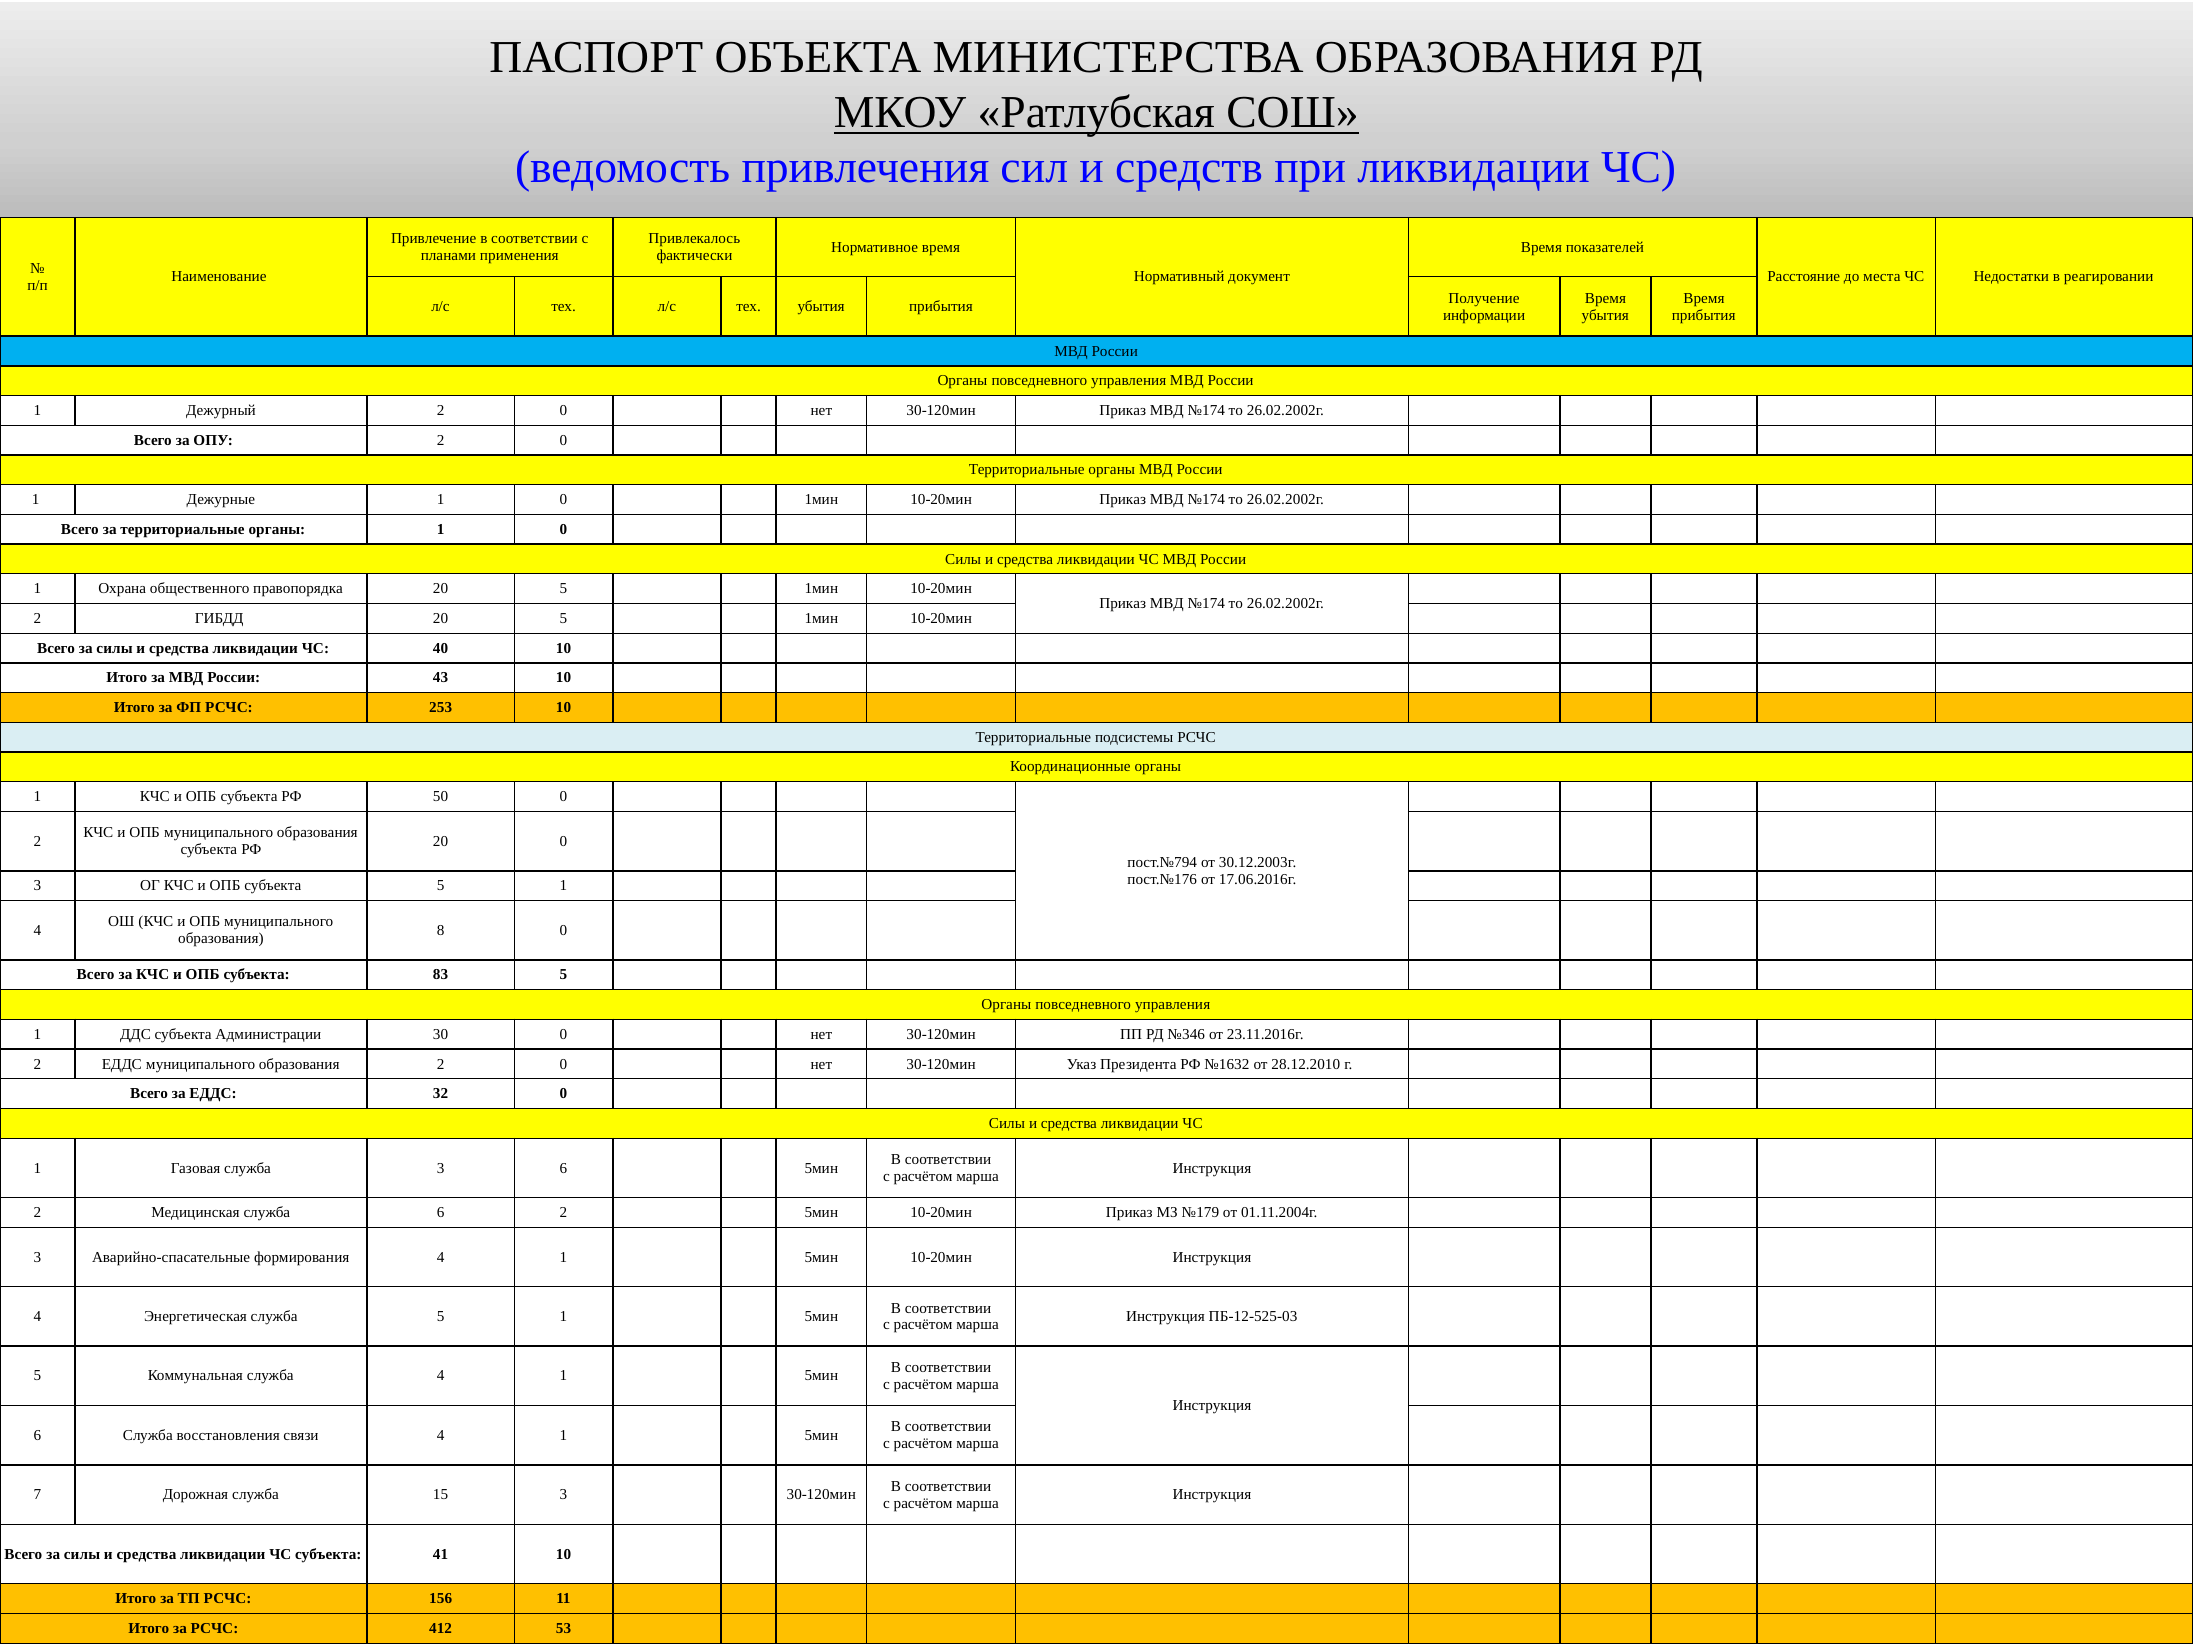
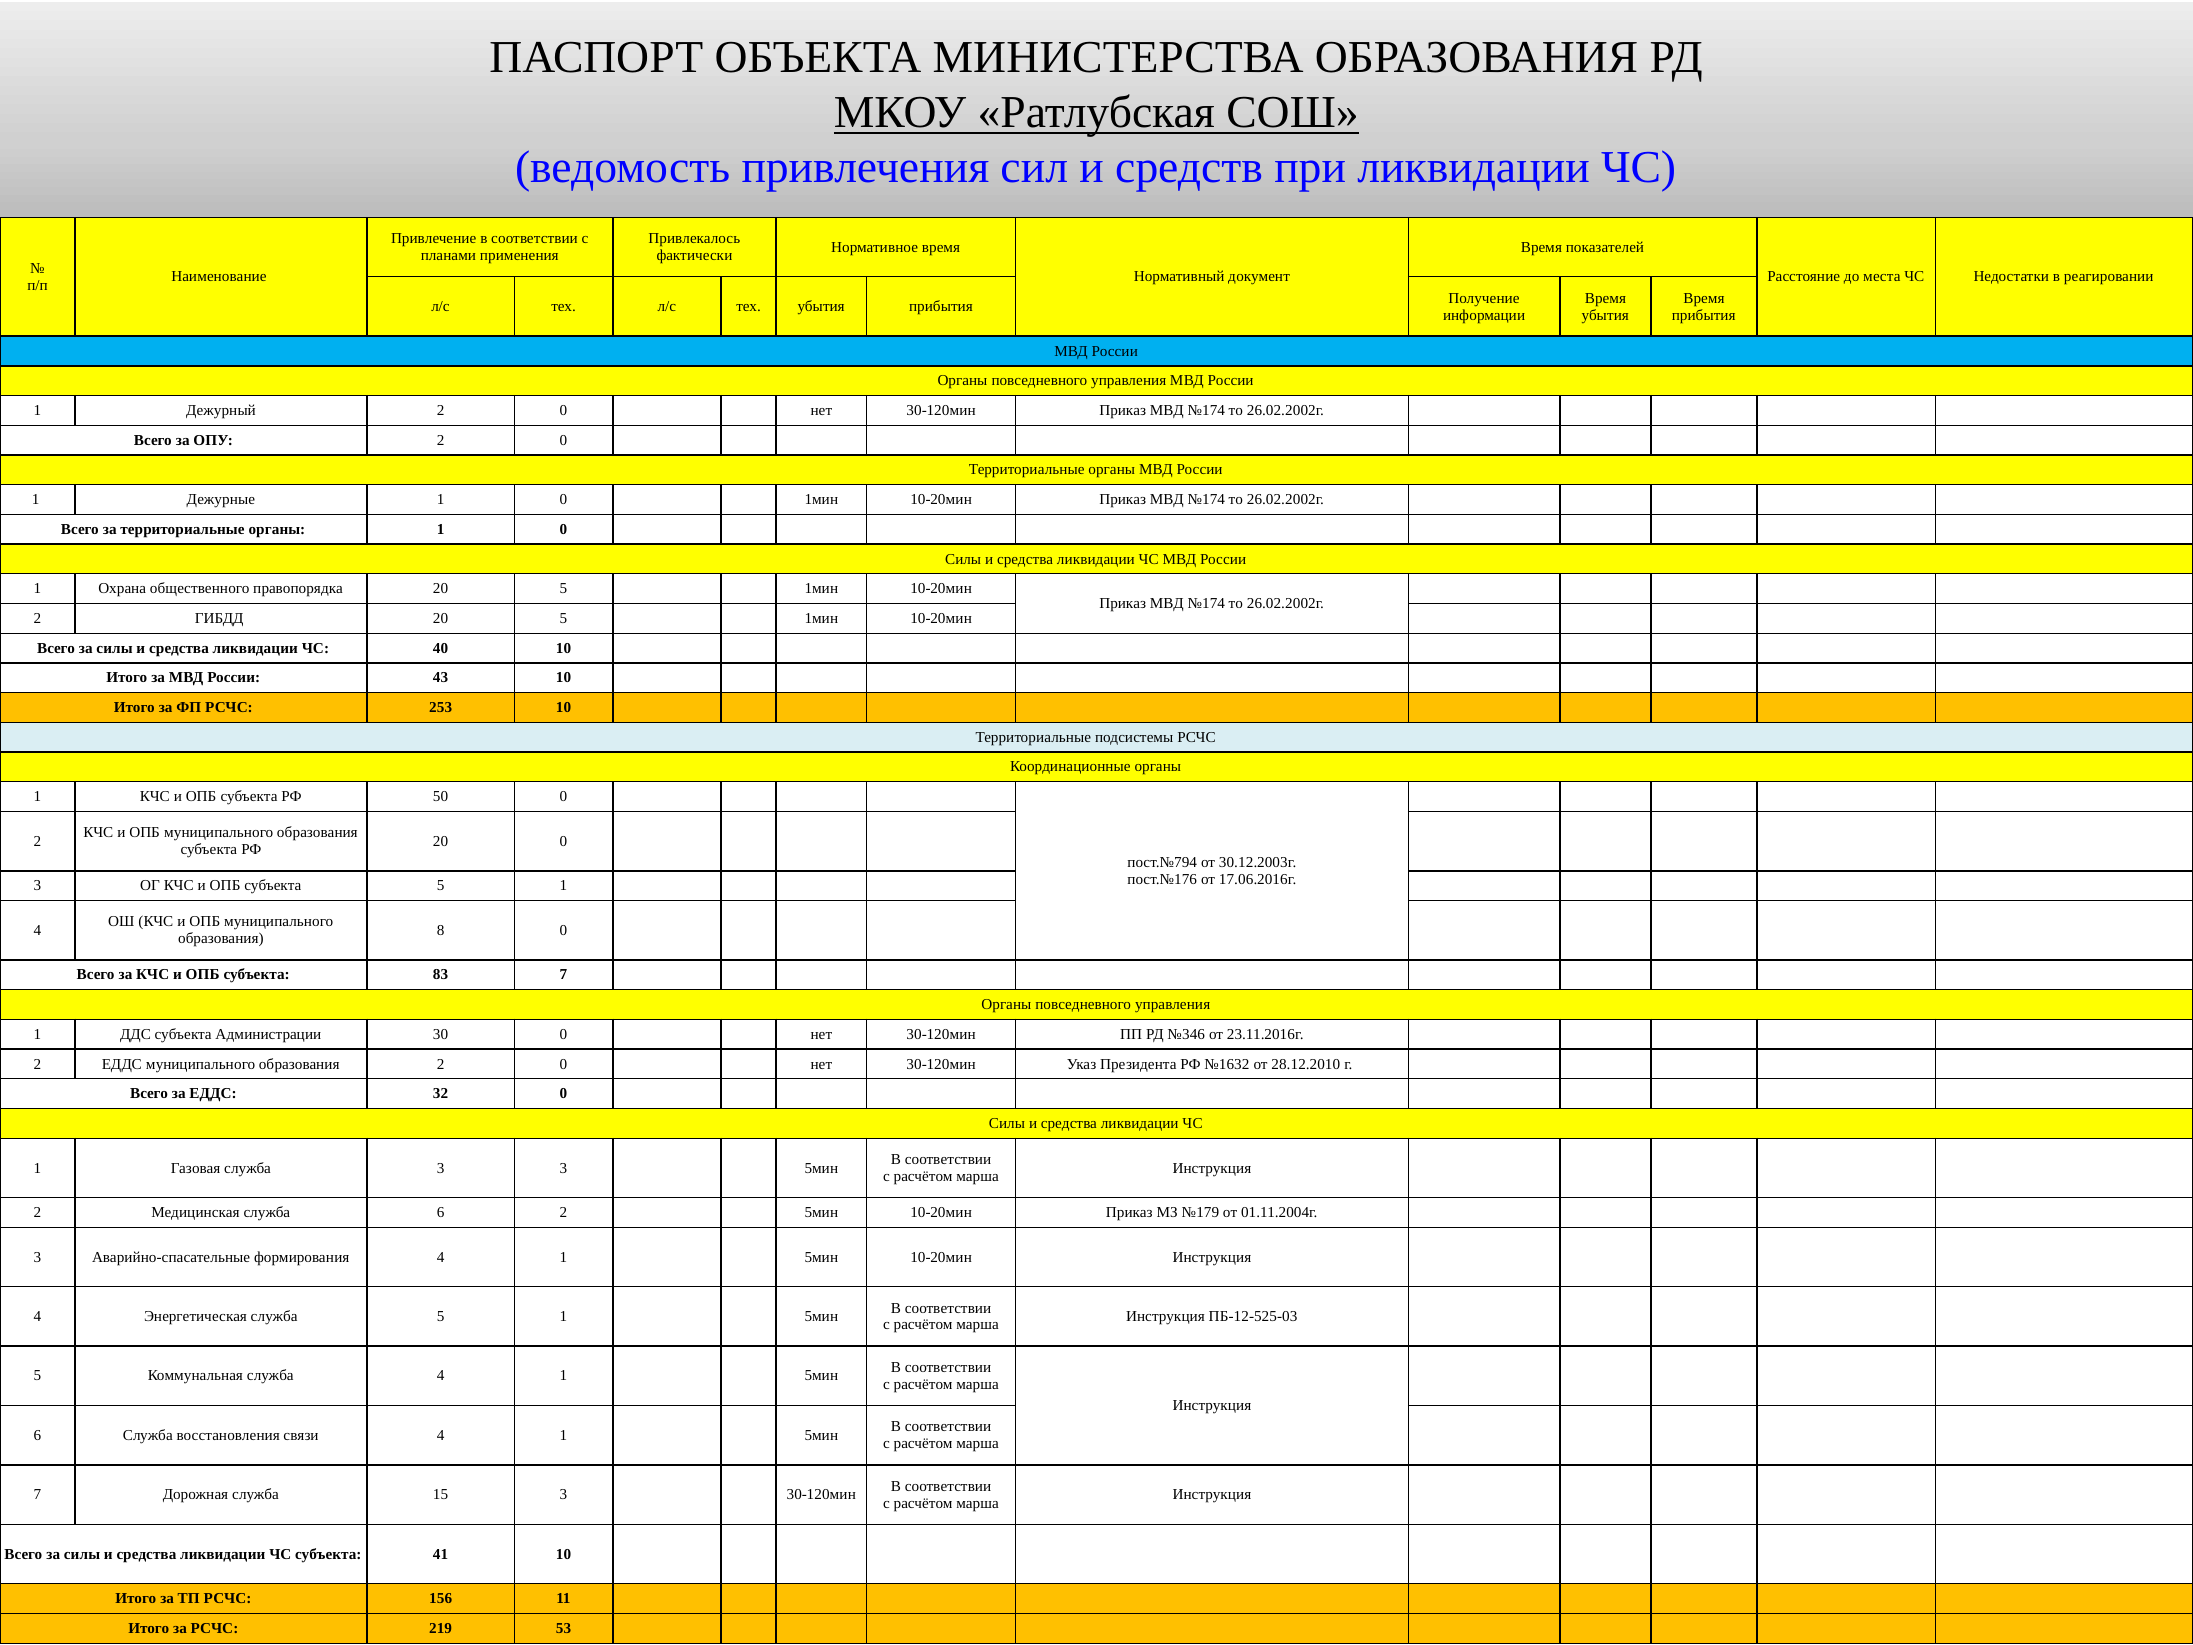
83 5: 5 -> 7
3 6: 6 -> 3
412: 412 -> 219
